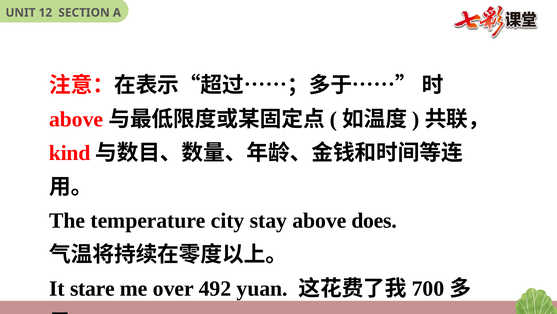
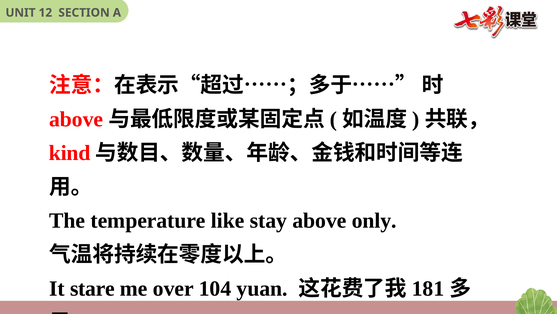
city: city -> like
does: does -> only
492: 492 -> 104
700: 700 -> 181
